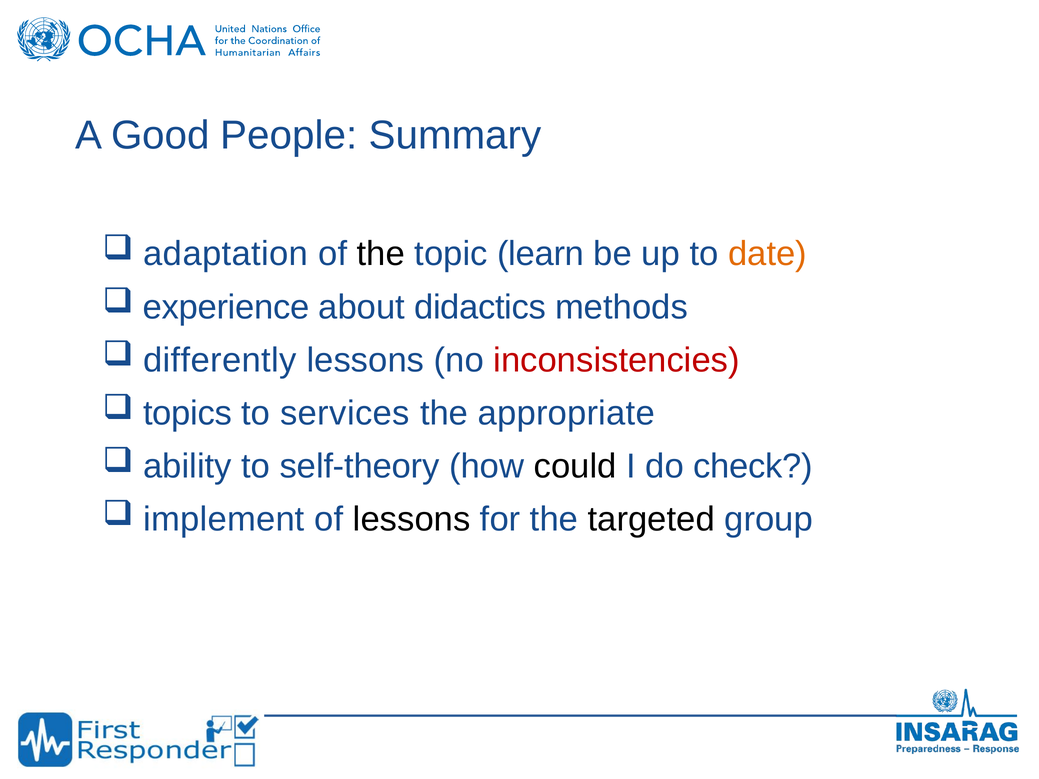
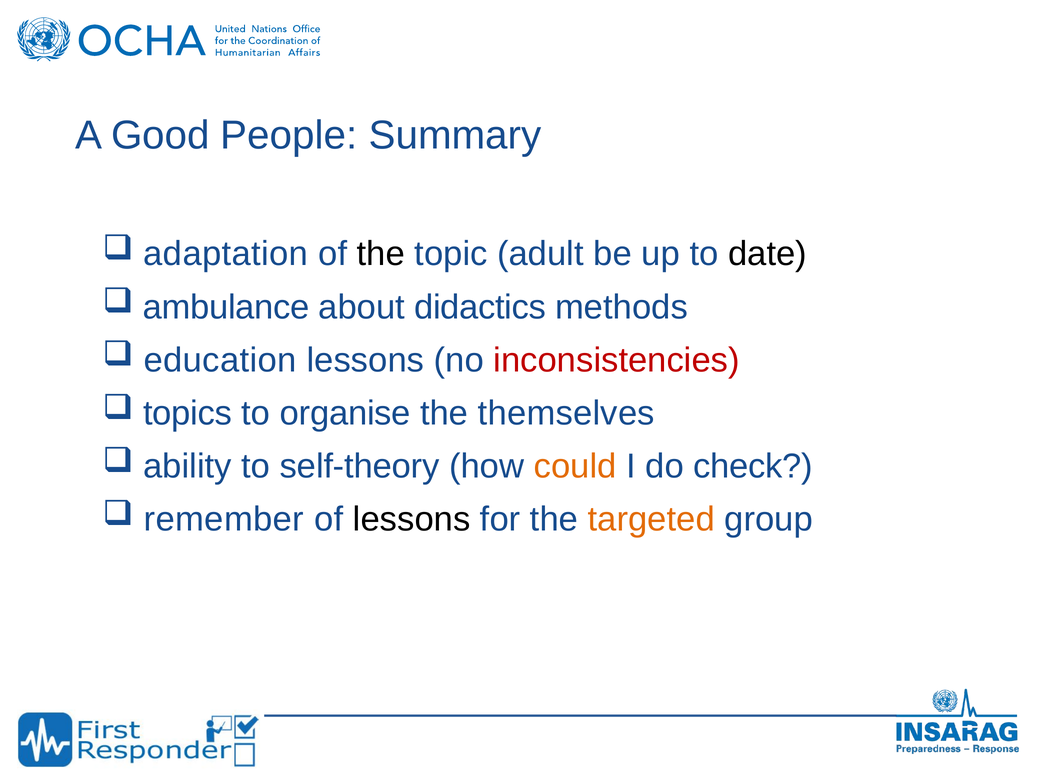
learn: learn -> adult
date colour: orange -> black
experience: experience -> ambulance
differently: differently -> education
services: services -> organise
appropriate: appropriate -> themselves
could colour: black -> orange
implement: implement -> remember
targeted colour: black -> orange
